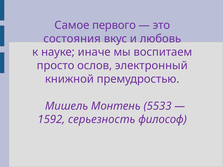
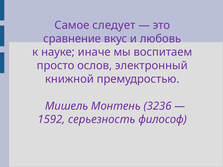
первого: первого -> следует
состояния: состояния -> сравнение
5533: 5533 -> 3236
